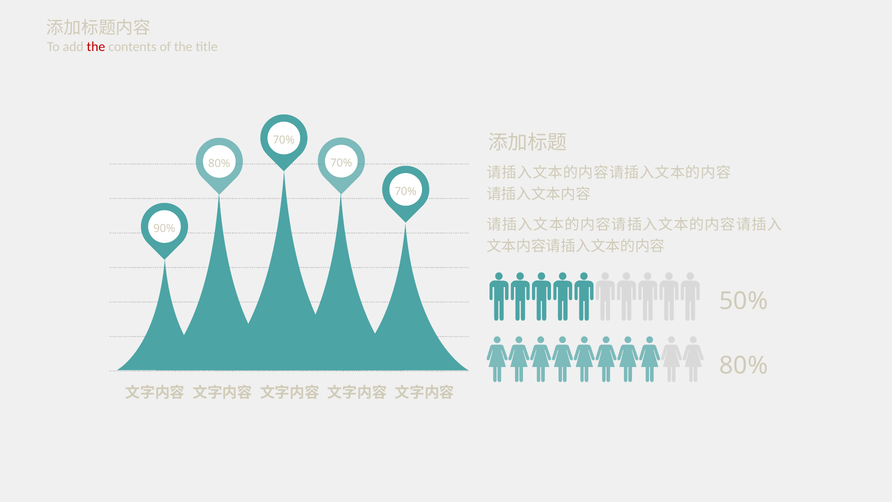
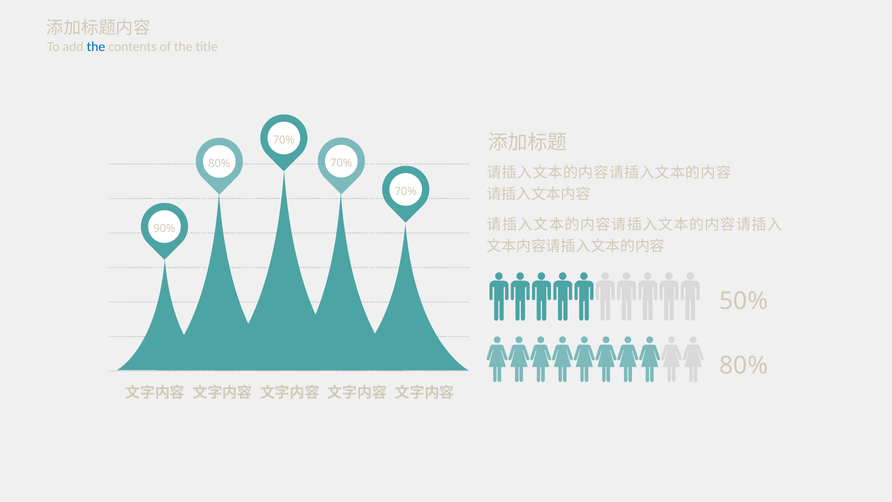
the at (96, 47) colour: red -> blue
